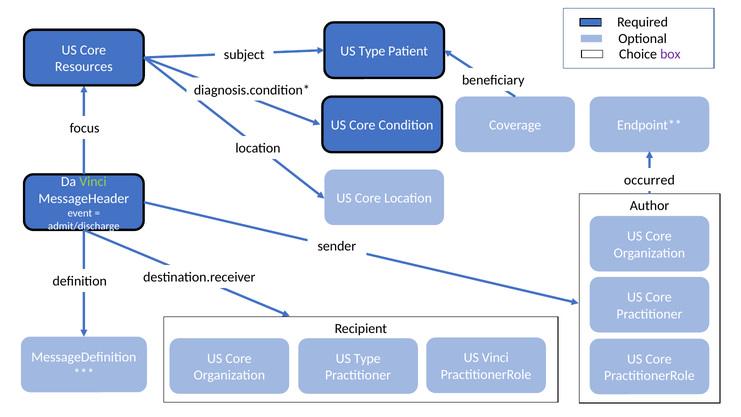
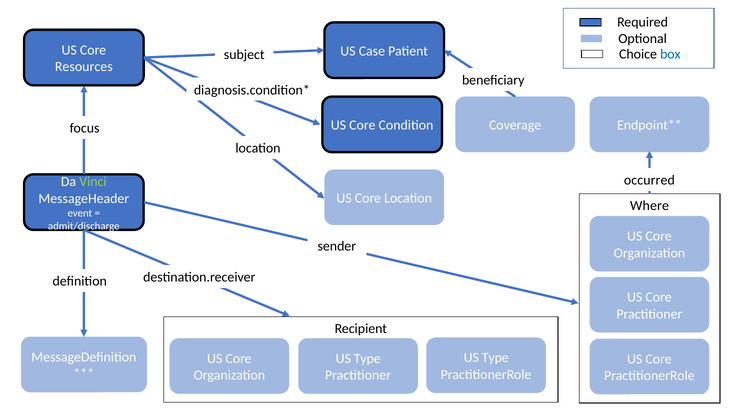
Type at (372, 51): Type -> Case
box colour: purple -> blue
Author: Author -> Where
Vinci at (495, 358): Vinci -> Type
